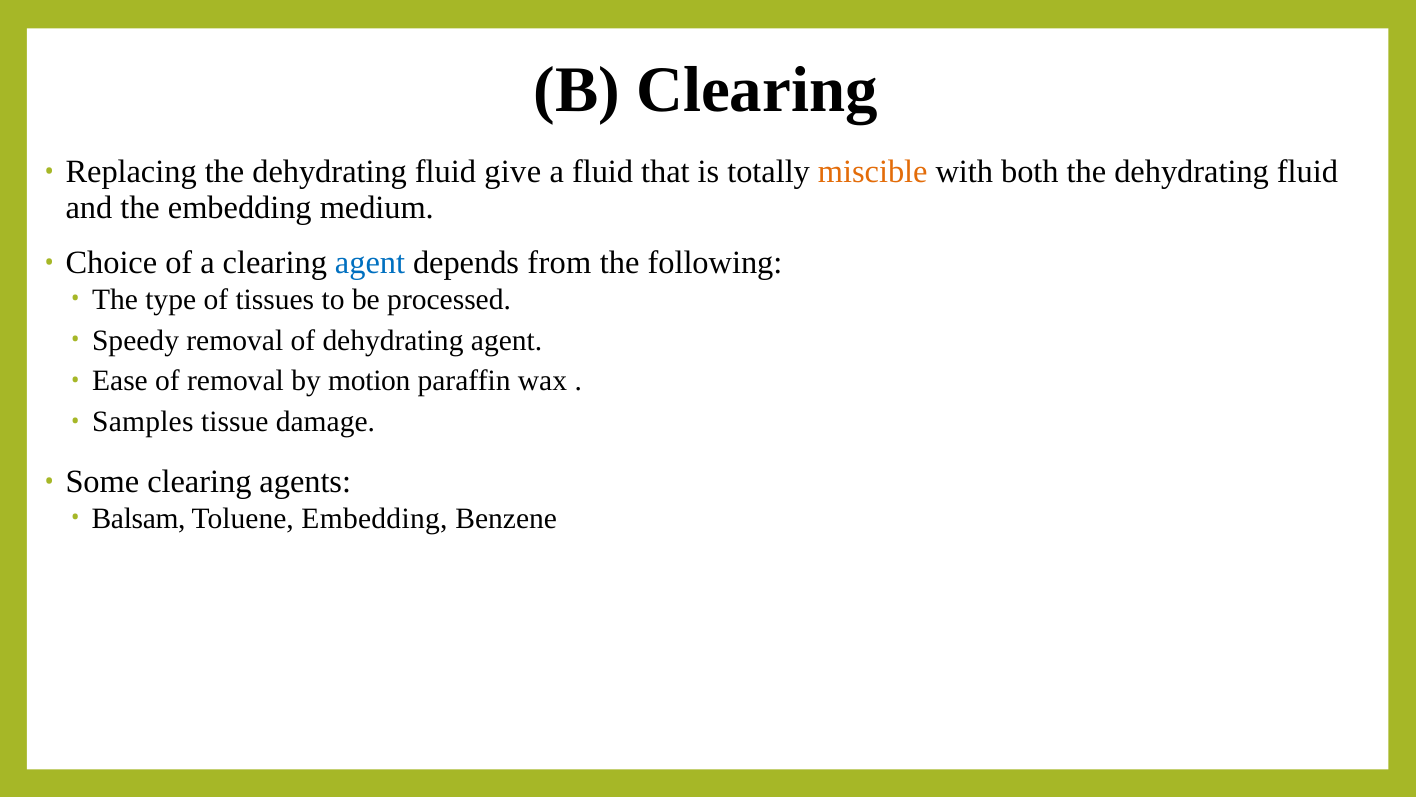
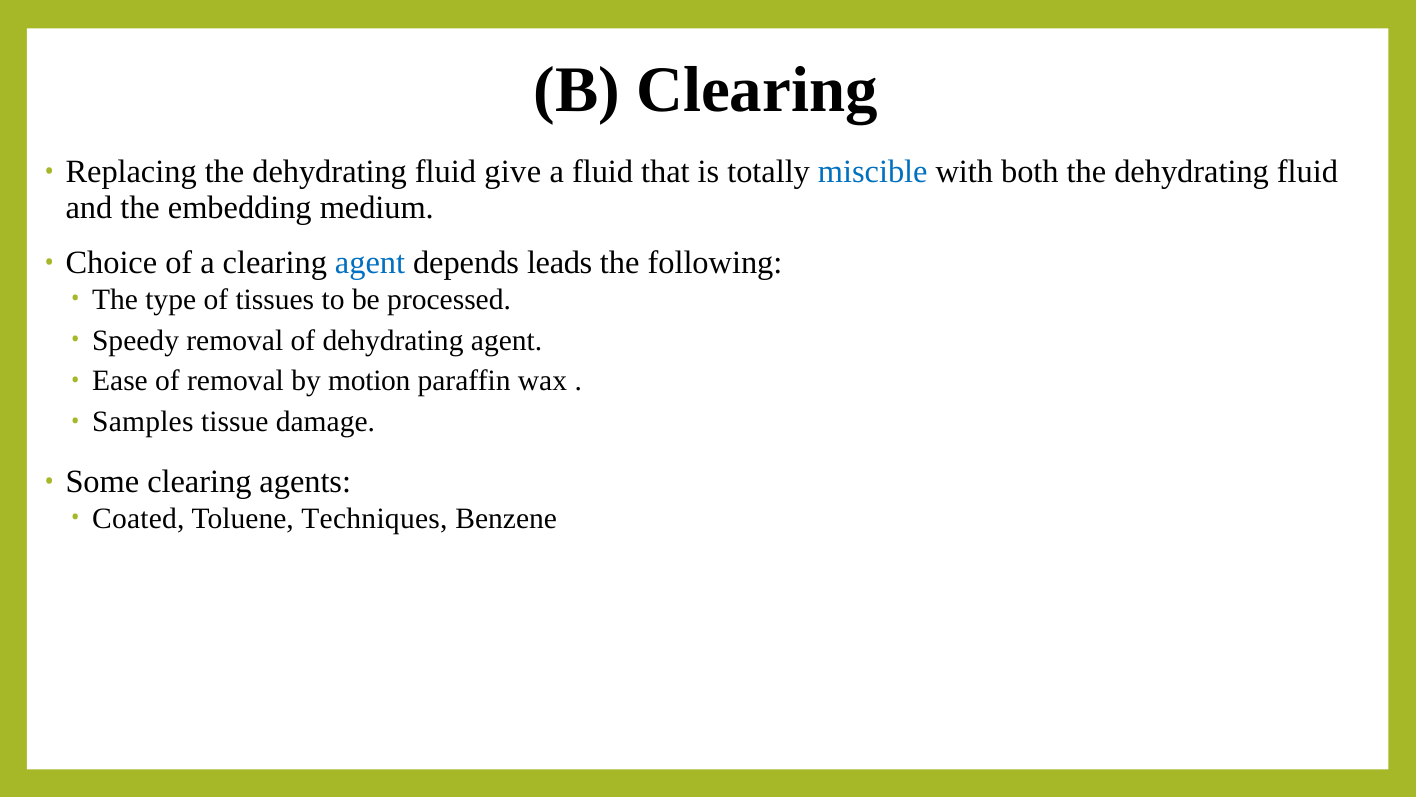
miscible colour: orange -> blue
from: from -> leads
Balsam: Balsam -> Coated
Toluene Embedding: Embedding -> Techniques
